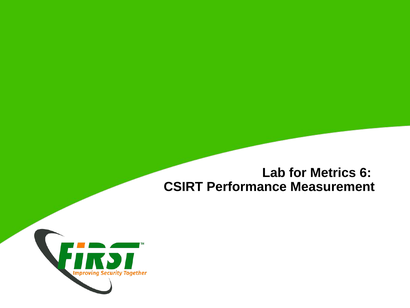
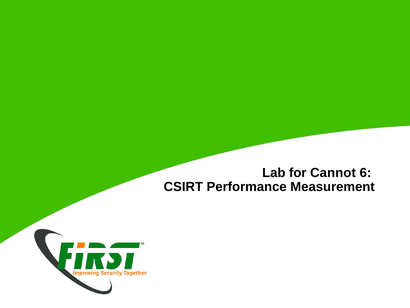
Metrics: Metrics -> Cannot
